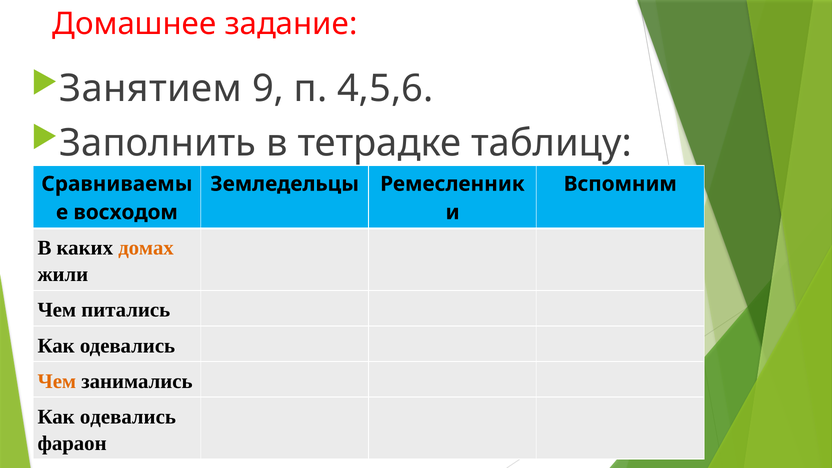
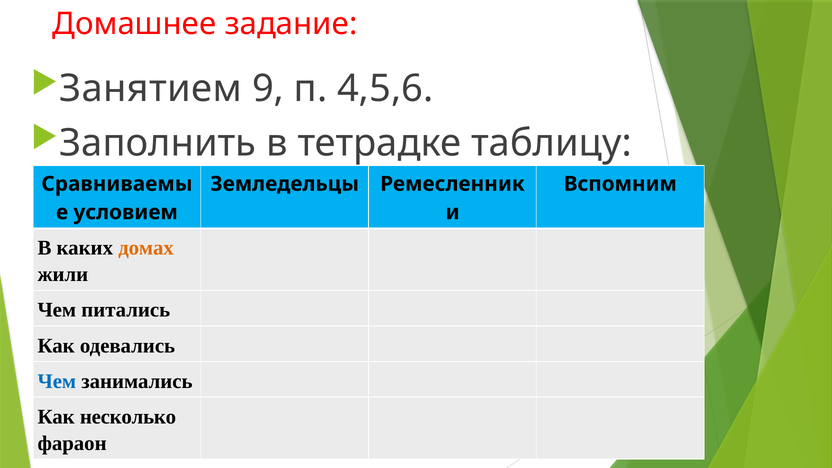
восходом: восходом -> условием
Чем at (57, 381) colour: orange -> blue
одевались at (128, 417): одевались -> несколько
